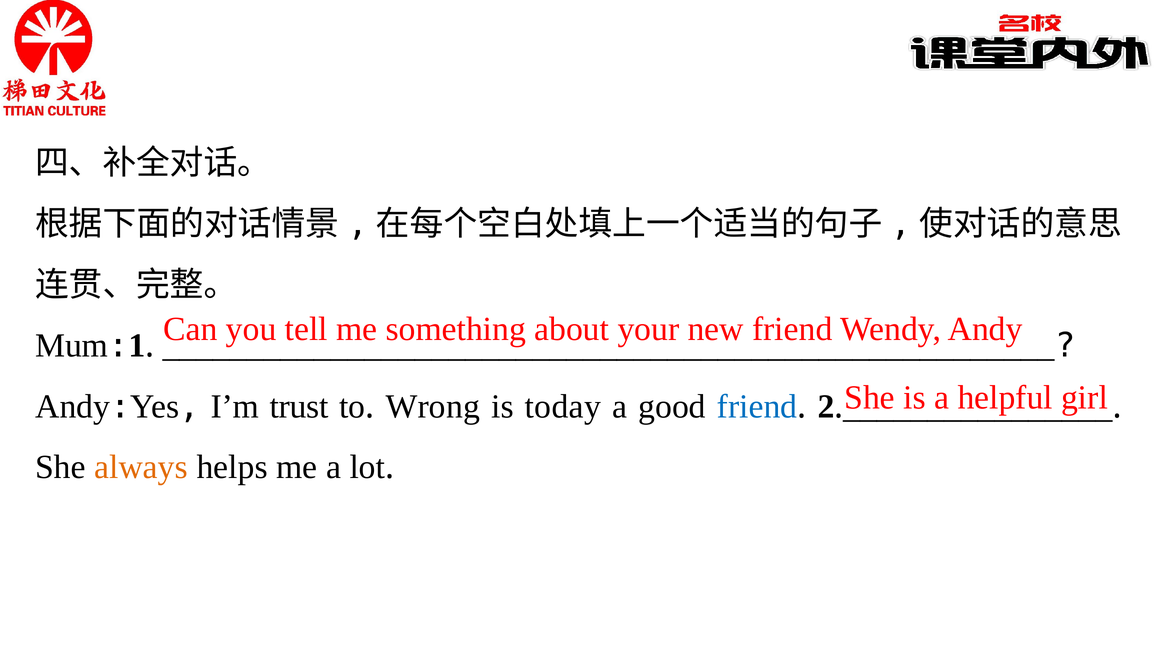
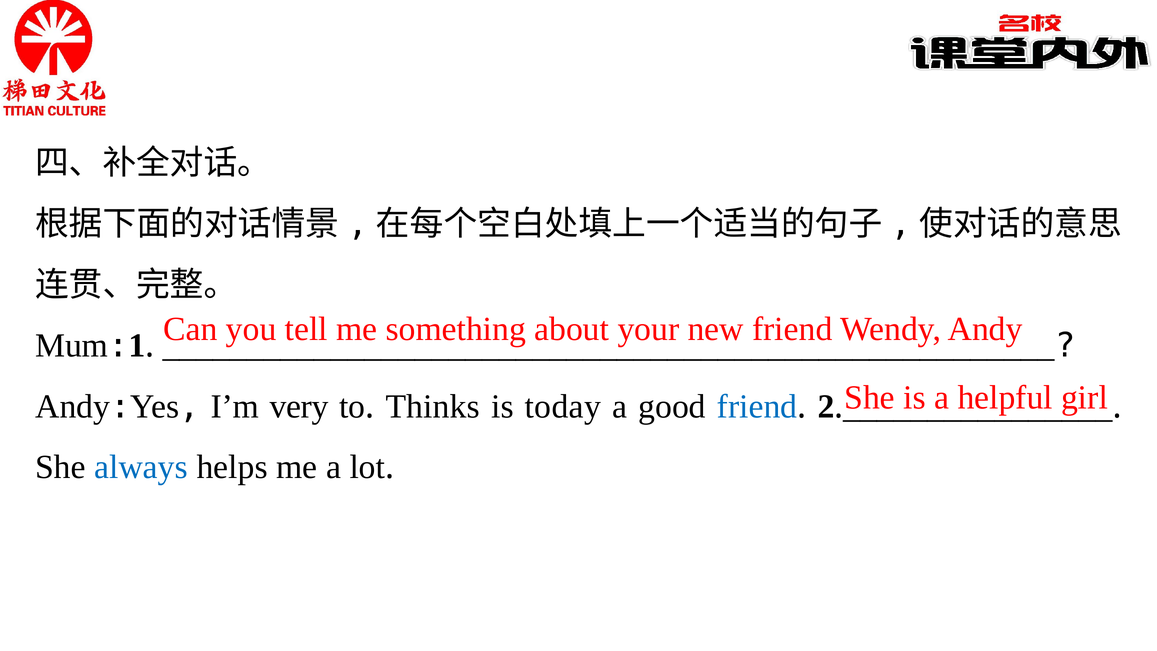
trust: trust -> very
Wrong: Wrong -> Thinks
always colour: orange -> blue
